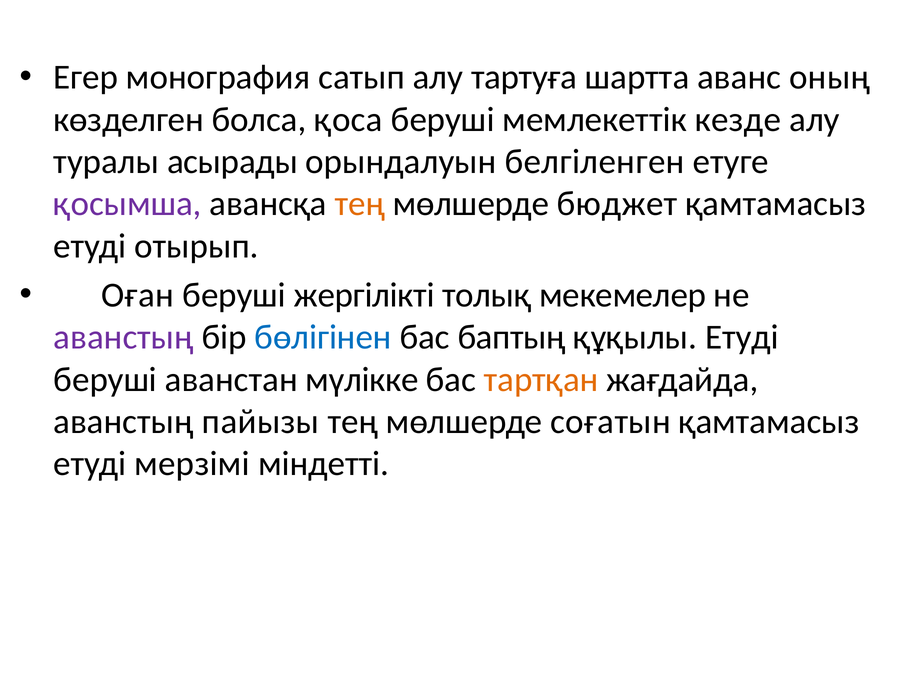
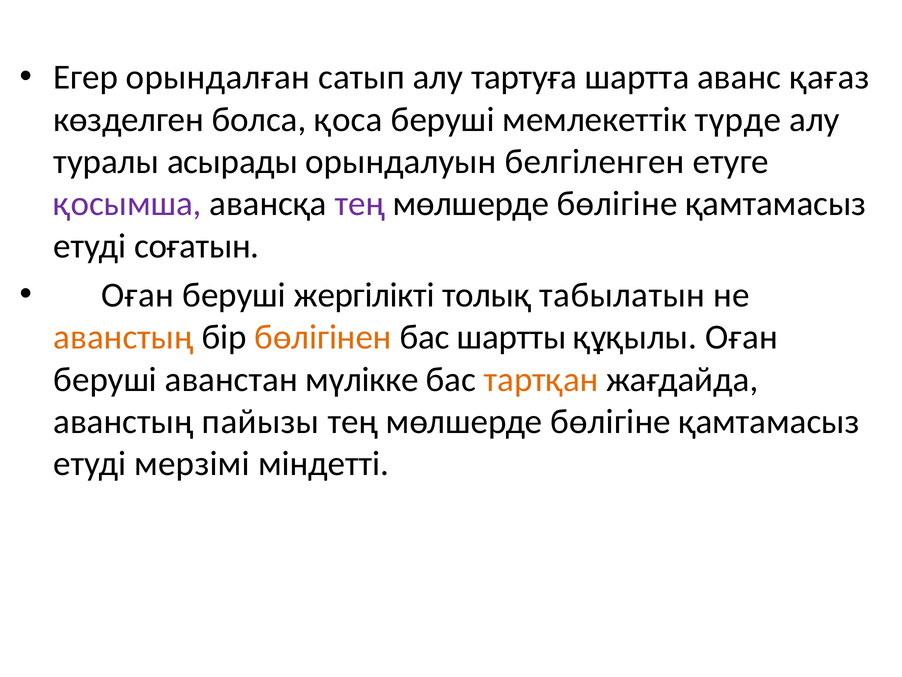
монография: монография -> орындалған
оның: оның -> қағаз
кезде: кезде -> түрде
тең at (360, 204) colour: orange -> purple
бюджет at (617, 204): бюджет -> бөлігіне
отырып: отырып -> соғатын
мекемелер: мекемелер -> табылатын
аванстың at (124, 337) colour: purple -> orange
бөлігінен colour: blue -> orange
баптың: баптың -> шартты
құқылы Етуді: Етуді -> Оған
соғатын at (611, 421): соғатын -> бөлігіне
